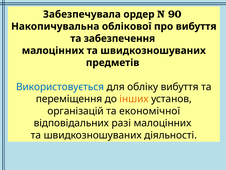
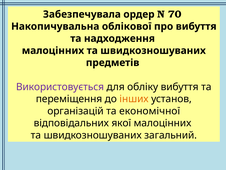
90: 90 -> 70
забезпечення: забезпечення -> надходження
Використовується colour: blue -> purple
разі: разі -> якої
діяльності: діяльності -> загальний
